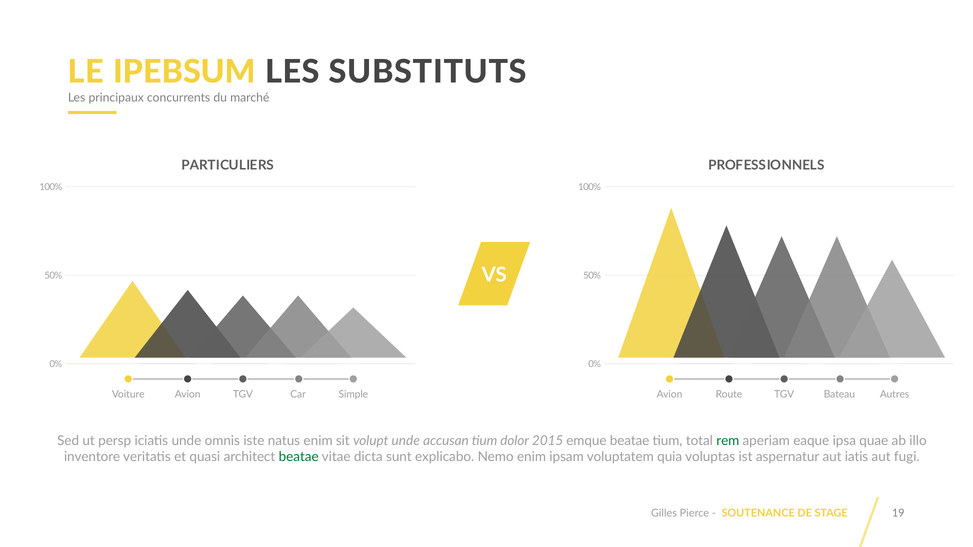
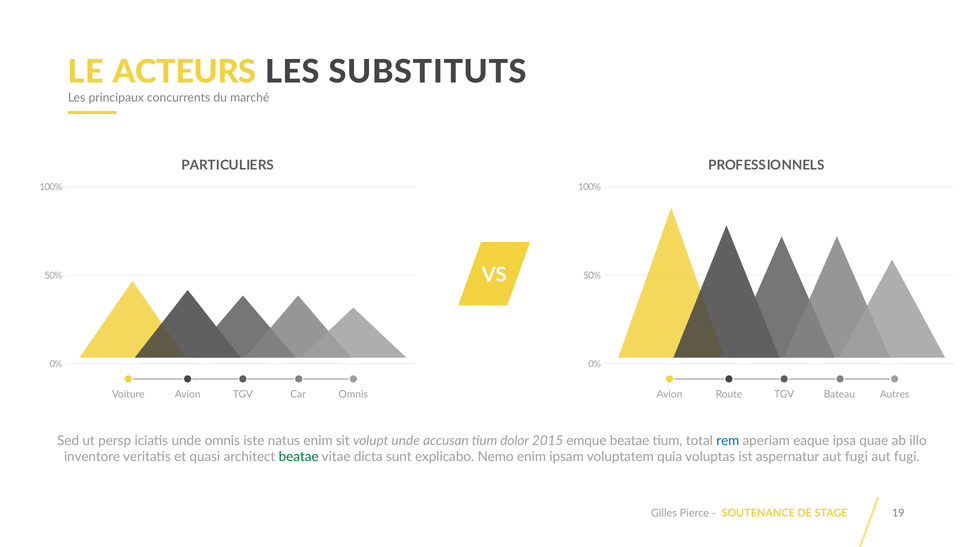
IPEBSUM: IPEBSUM -> ACTEURS
Car Simple: Simple -> Omnis
rem colour: green -> blue
aspernatur aut iatis: iatis -> fugi
